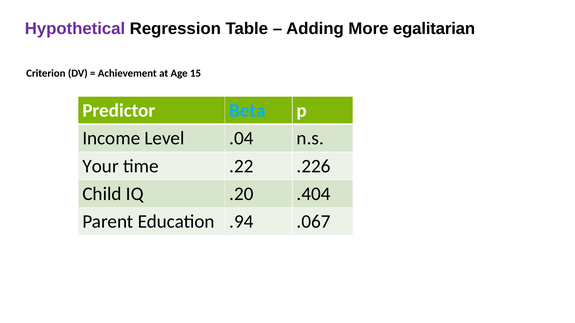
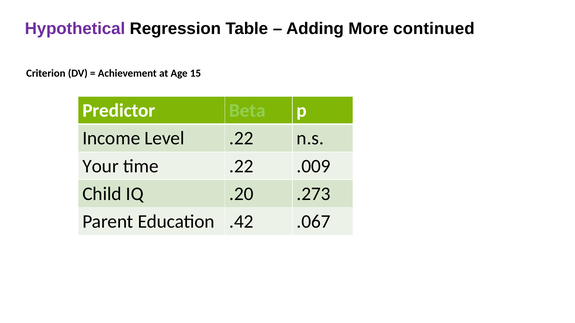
egalitarian: egalitarian -> continued
Beta colour: light blue -> light green
Level .04: .04 -> .22
.226: .226 -> .009
.404: .404 -> .273
.94: .94 -> .42
